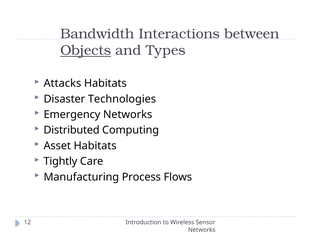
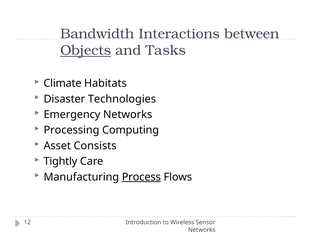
Types: Types -> Tasks
Attacks: Attacks -> Climate
Distributed: Distributed -> Processing
Asset Habitats: Habitats -> Consists
Process underline: none -> present
